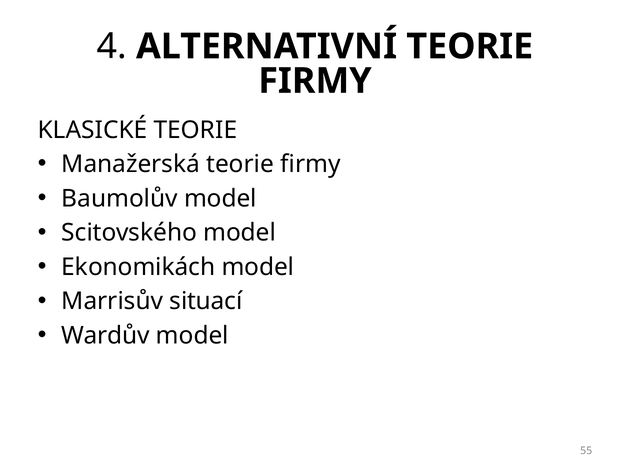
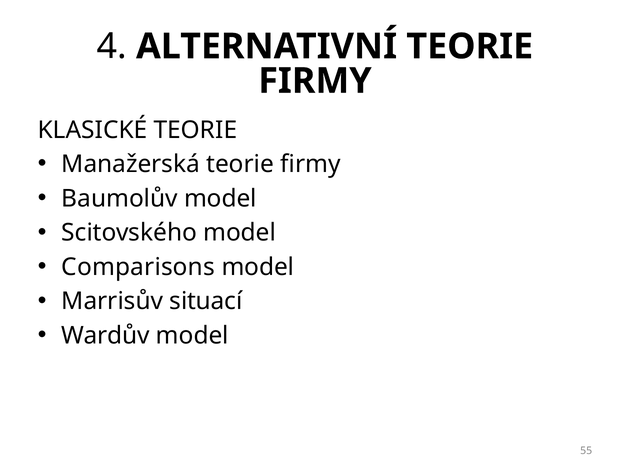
Ekonomikách: Ekonomikách -> Comparisons
